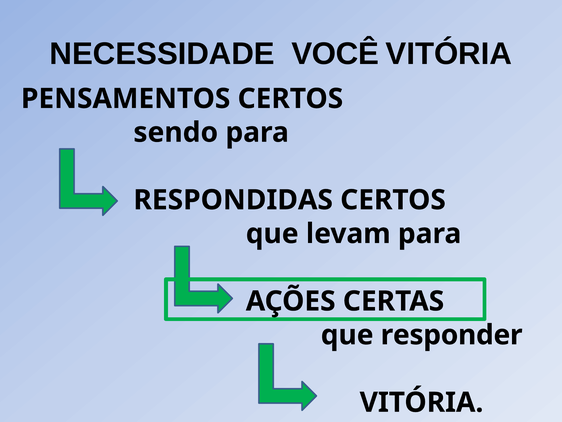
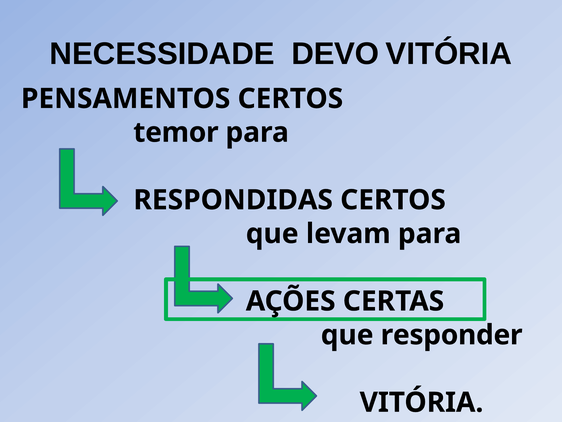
VOCÊ: VOCÊ -> DEVO
sendo: sendo -> temor
